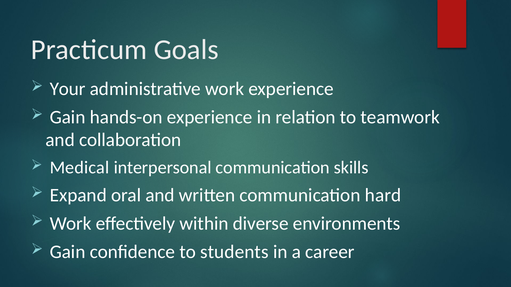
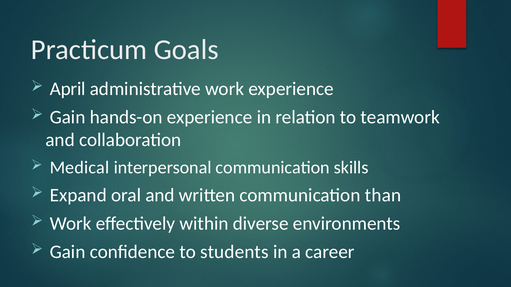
Your: Your -> April
hard: hard -> than
